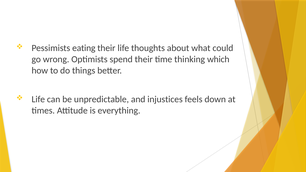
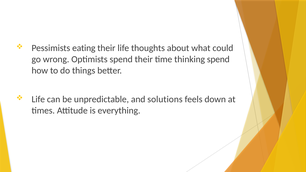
thinking which: which -> spend
injustices: injustices -> solutions
